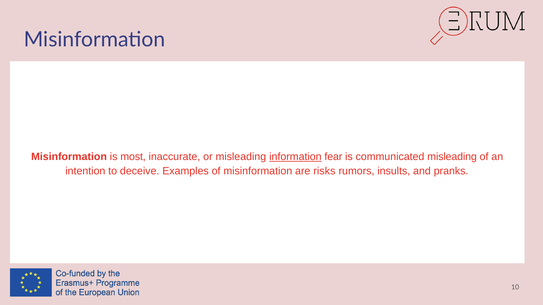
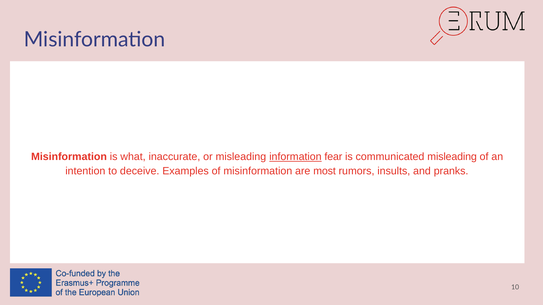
most: most -> what
risks: risks -> most
